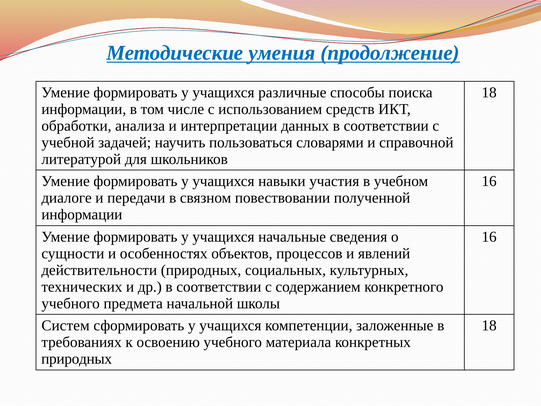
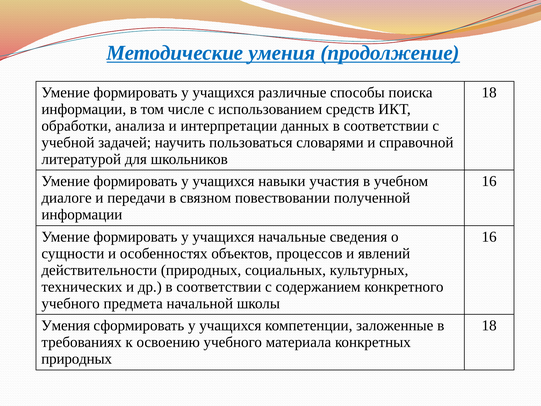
Систем at (66, 325): Систем -> Умения
